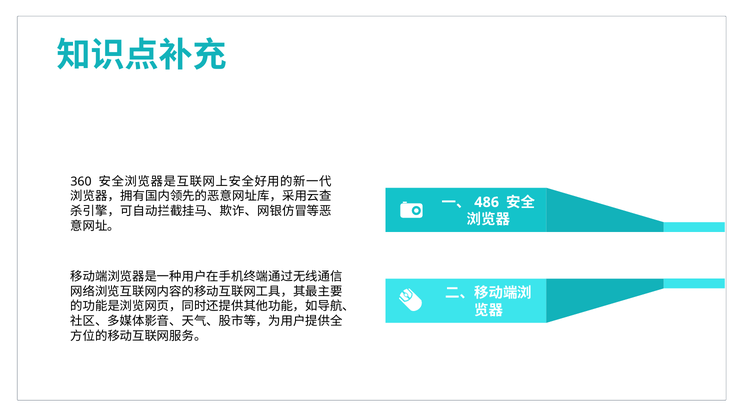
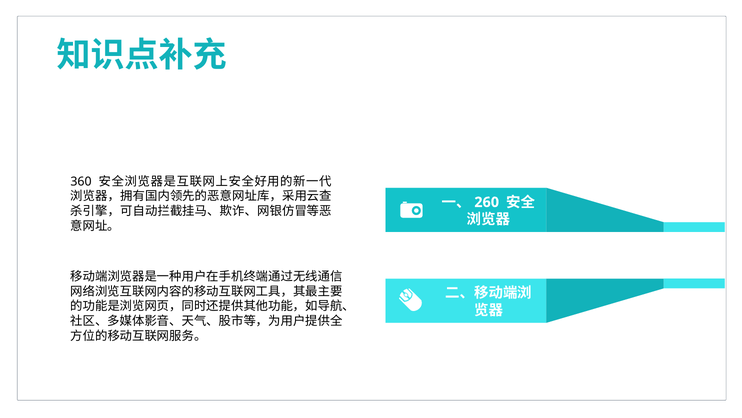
486: 486 -> 260
